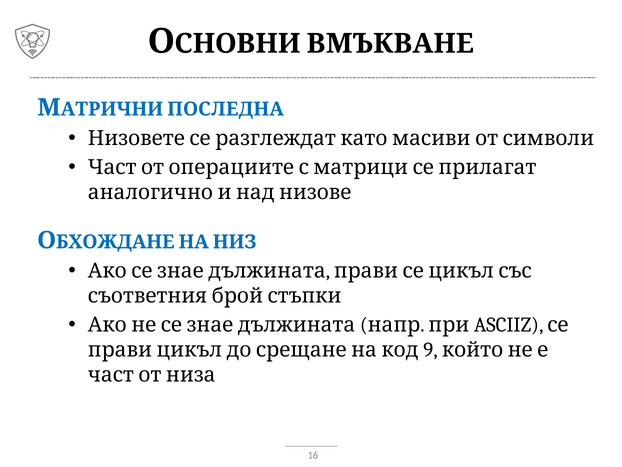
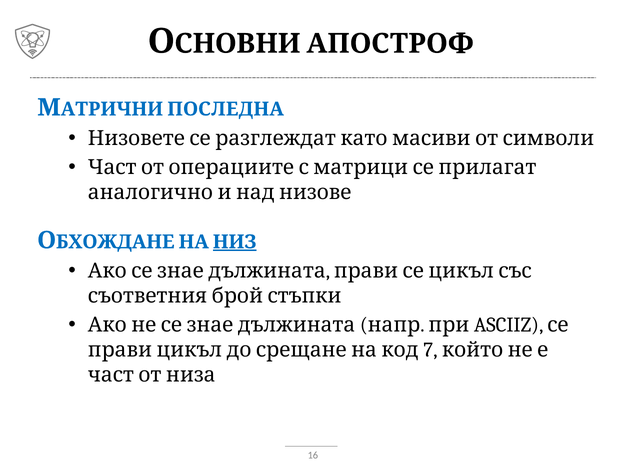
ВМЪКВАНЕ: ВМЪКВАНЕ -> АПОСТРОФ
НИЗ underline: none -> present
9: 9 -> 7
